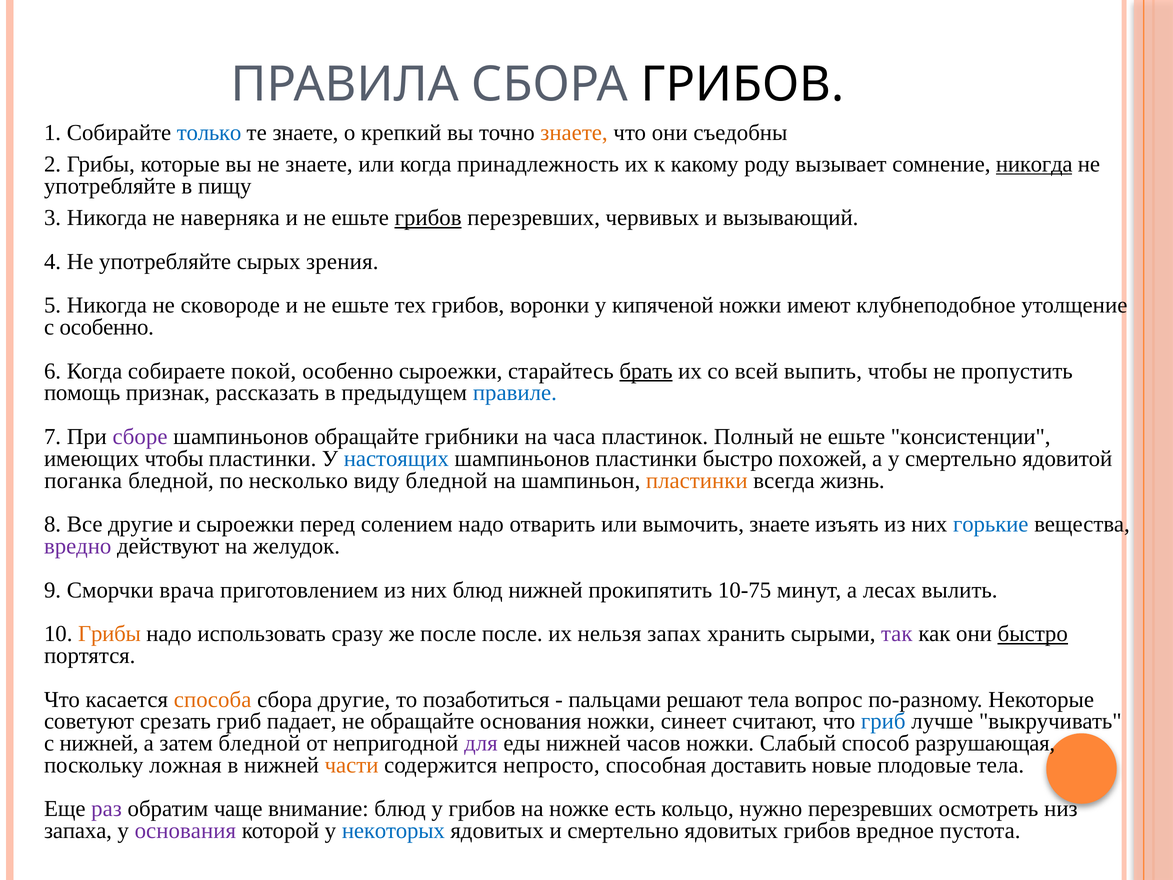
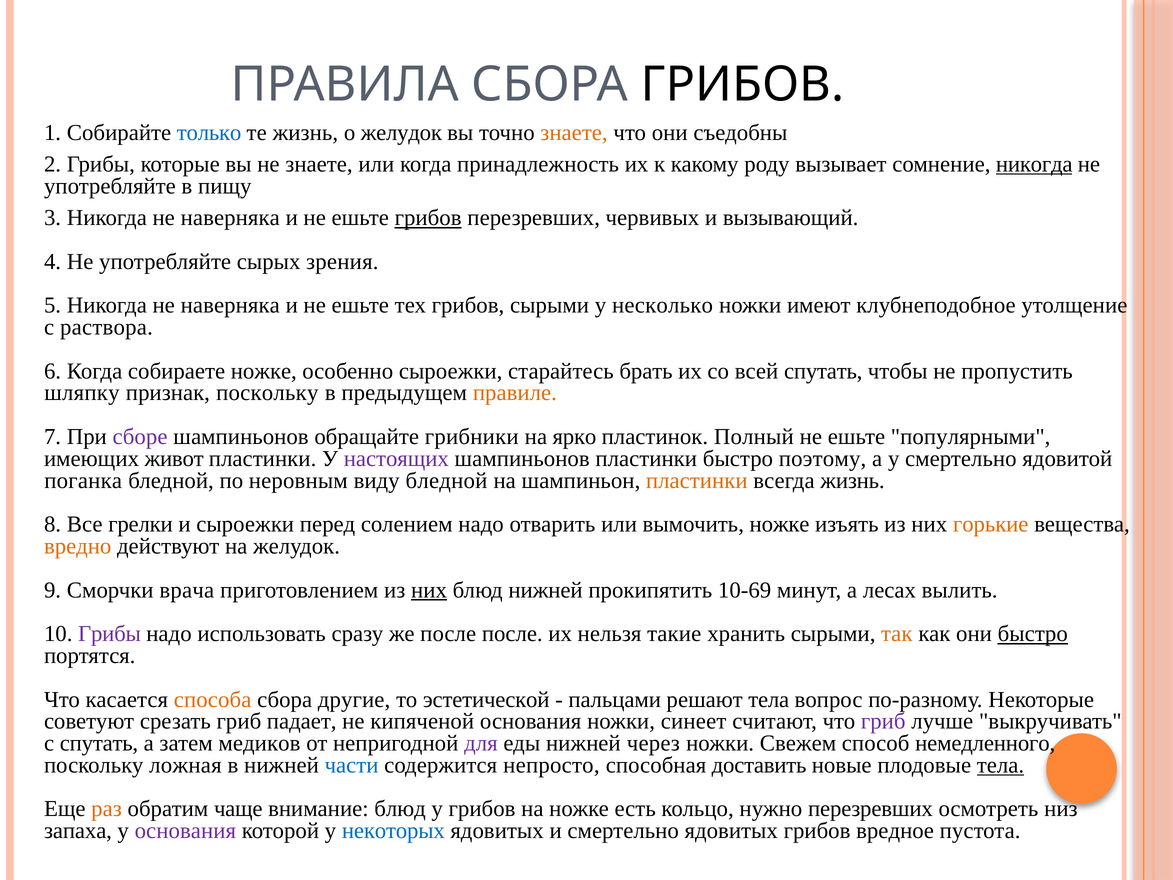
те знаете: знаете -> жизнь
о крепкий: крепкий -> желудок
5 Никогда не сковороде: сковороде -> наверняка
грибов воронки: воронки -> сырыми
кипяченой: кипяченой -> несколько
с особенно: особенно -> раствора
собираете покой: покой -> ножке
брать underline: present -> none
всей выпить: выпить -> спутать
помощь: помощь -> шляпку
признак рассказать: рассказать -> поскольку
правиле colour: blue -> orange
часа: часа -> ярко
консистенции: консистенции -> популярными
имеющих чтобы: чтобы -> живот
настоящих colour: blue -> purple
похожей: похожей -> поэтому
несколько: несколько -> неровным
Все другие: другие -> грелки
вымочить знаете: знаете -> ножке
горькие colour: blue -> orange
вредно colour: purple -> orange
них at (429, 590) underline: none -> present
10-75: 10-75 -> 10-69
Грибы at (109, 634) colour: orange -> purple
запах: запах -> такие
так colour: purple -> orange
позаботиться: позаботиться -> эстетической
не обращайте: обращайте -> кипяченой
гриб at (883, 721) colour: blue -> purple
с нижней: нижней -> спутать
затем бледной: бледной -> медиков
часов: часов -> через
Слабый: Слабый -> Свежем
разрушающая: разрушающая -> немедленного
части colour: orange -> blue
тела at (1000, 765) underline: none -> present
раз colour: purple -> orange
